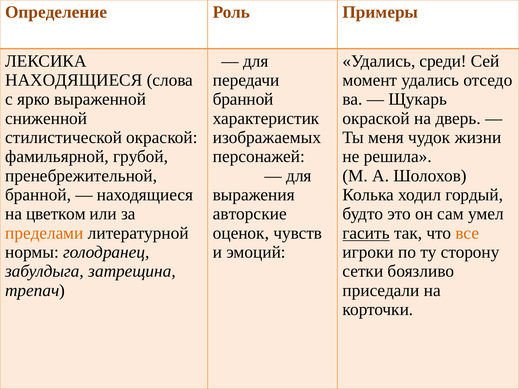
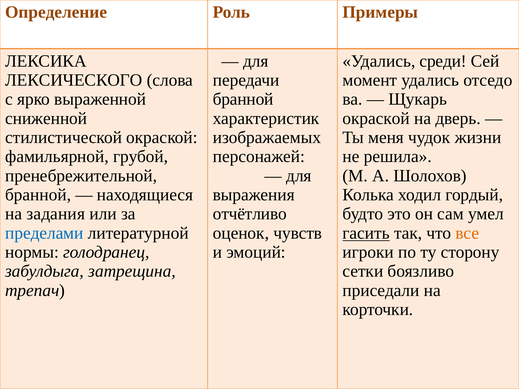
НАХОДЯЩИЕСЯ at (74, 80): НАХОДЯЩИЕСЯ -> ЛЕКСИЧЕСКОГО
цветком: цветком -> задания
авторские: авторские -> отчётливо
пределами colour: orange -> blue
